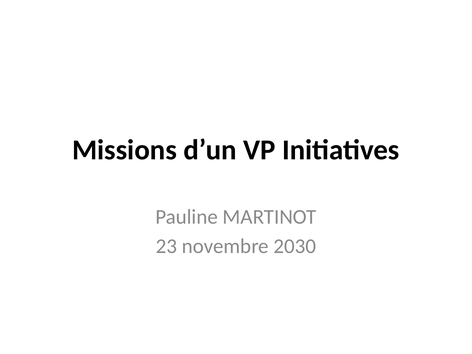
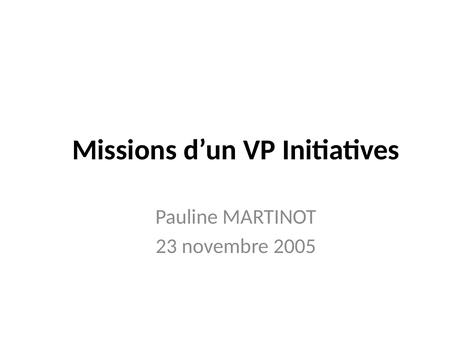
2030: 2030 -> 2005
